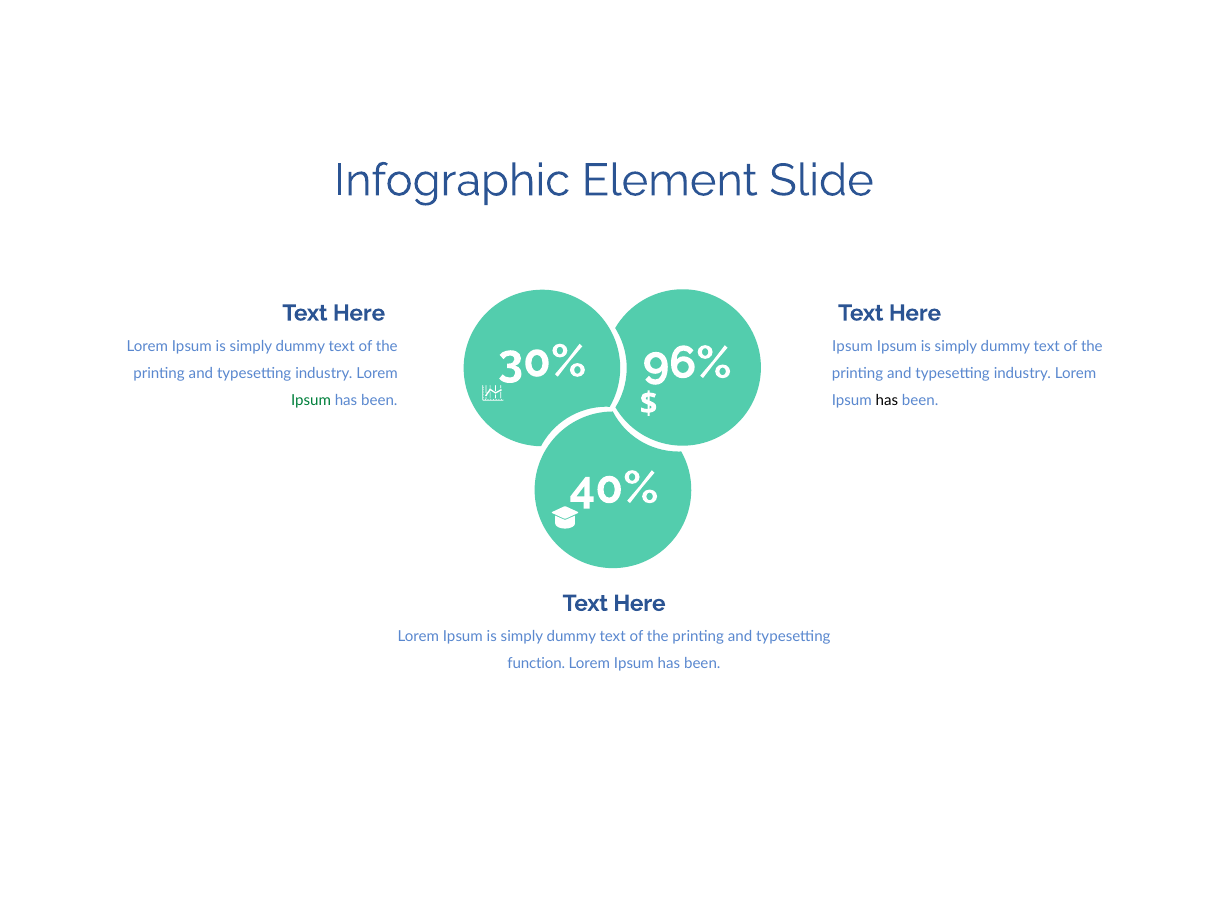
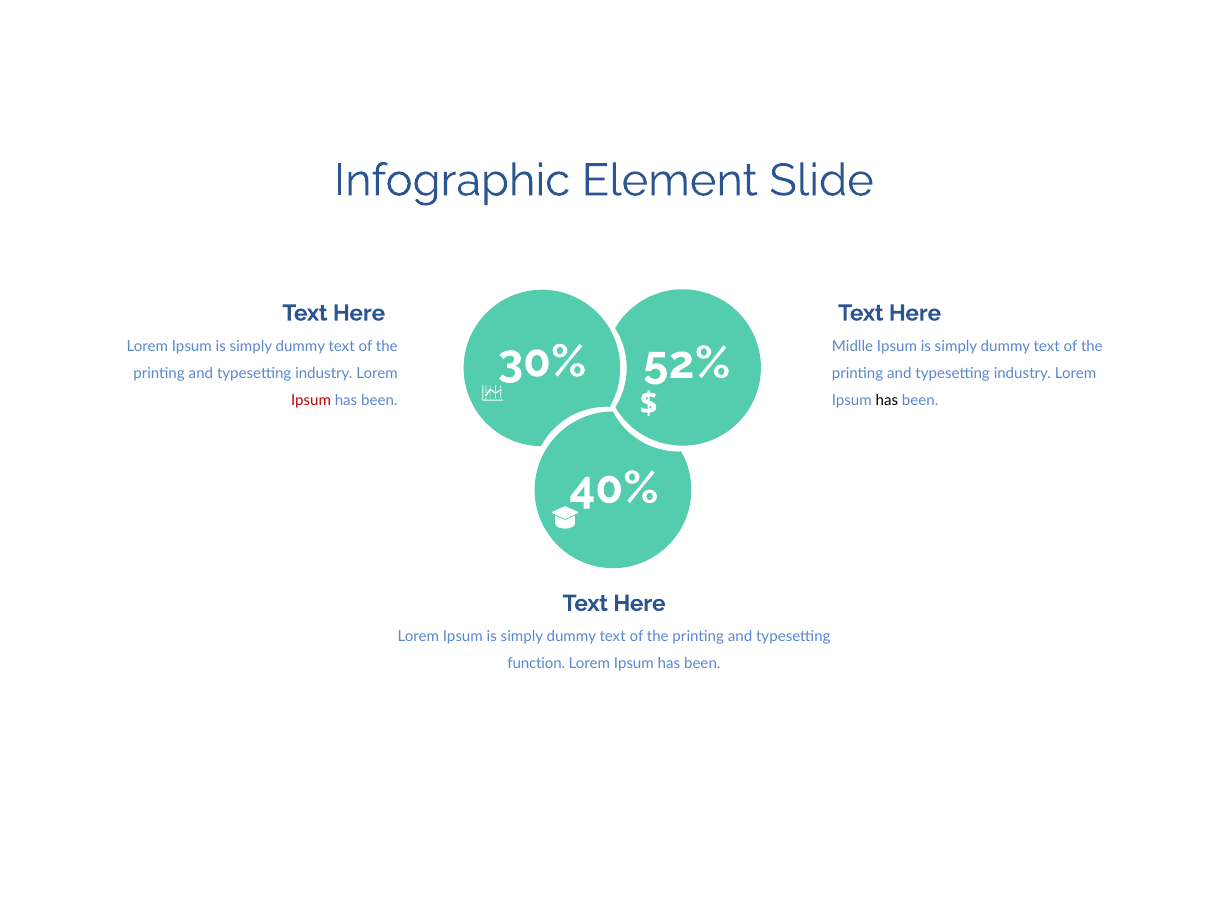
Ipsum at (852, 346): Ipsum -> Midlle
96%: 96% -> 52%
Ipsum at (311, 401) colour: green -> red
